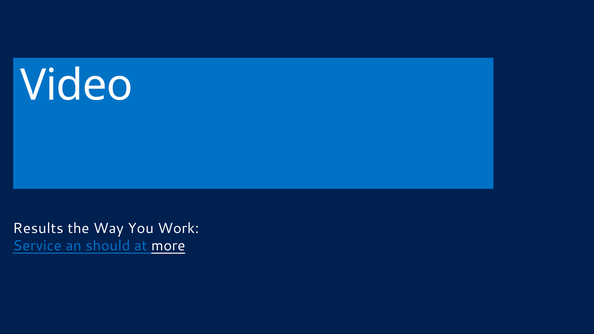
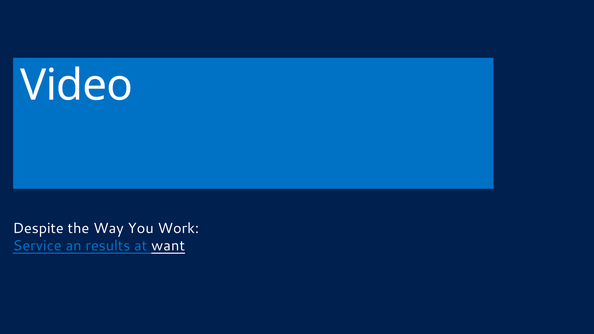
Results: Results -> Despite
should: should -> results
more: more -> want
